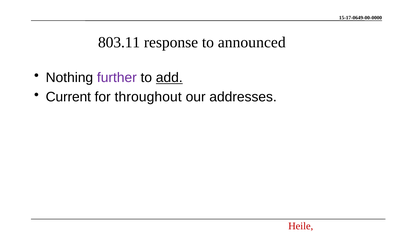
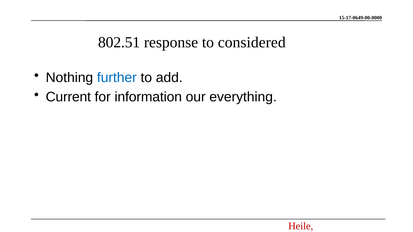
803.11: 803.11 -> 802.51
announced: announced -> considered
further colour: purple -> blue
add underline: present -> none
throughout: throughout -> information
addresses: addresses -> everything
